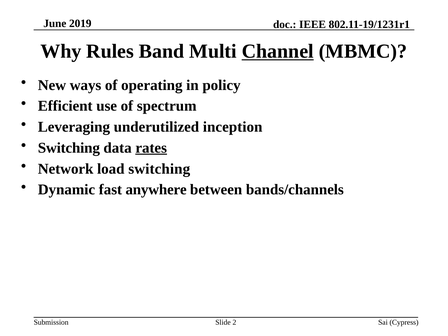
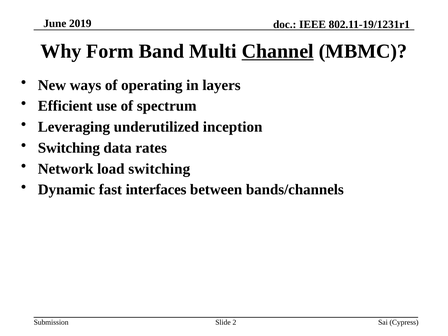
Rules: Rules -> Form
policy: policy -> layers
rates underline: present -> none
anywhere: anywhere -> interfaces
